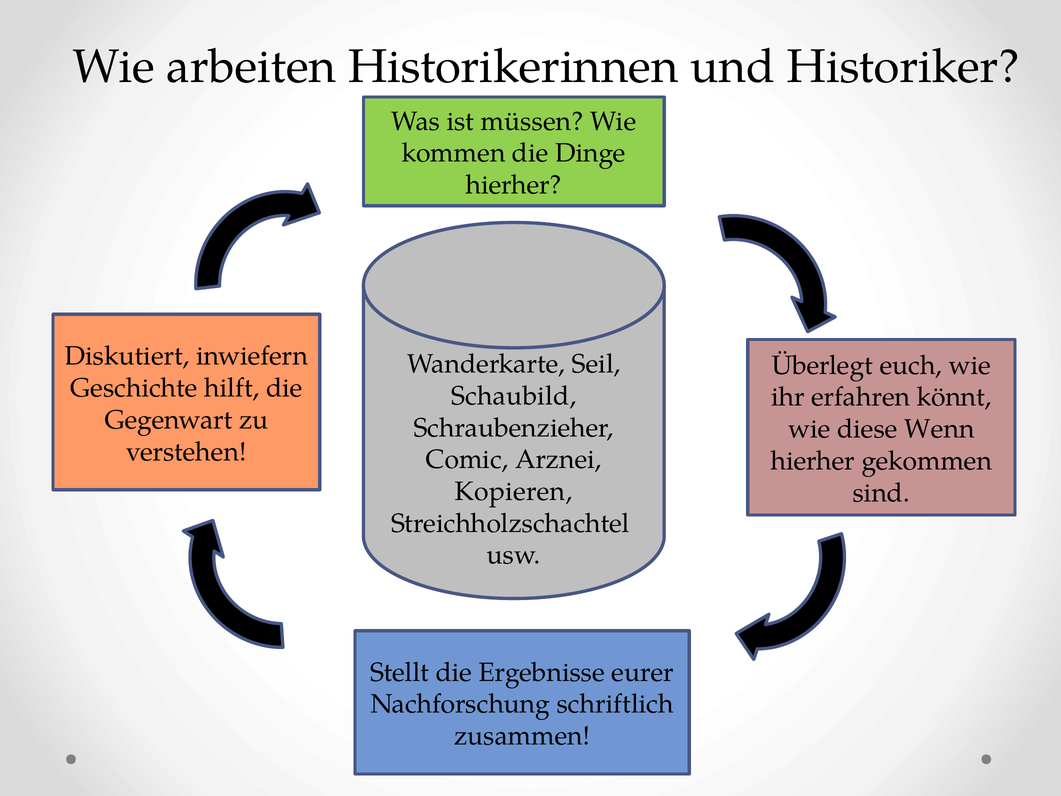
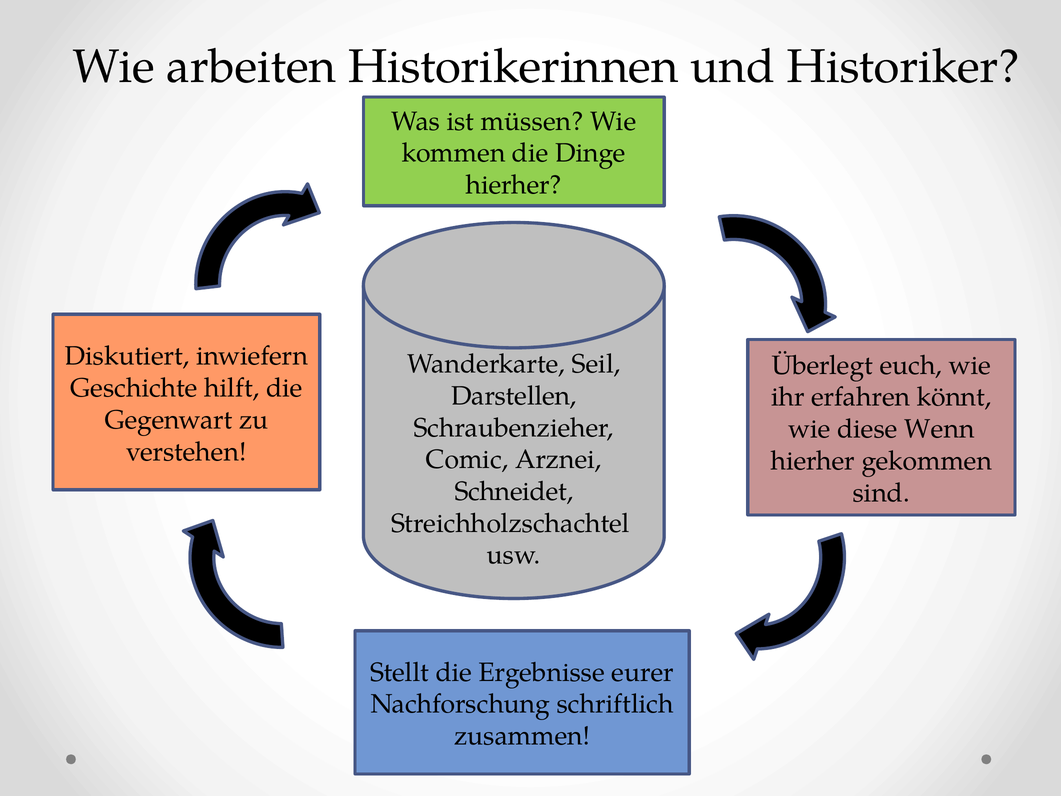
Schaubild: Schaubild -> Darstellen
Kopieren: Kopieren -> Schneidet
